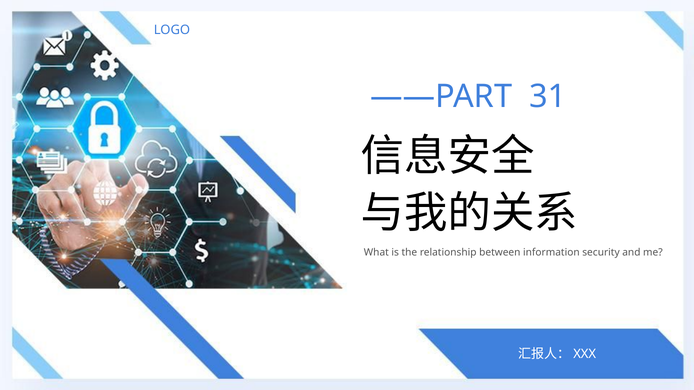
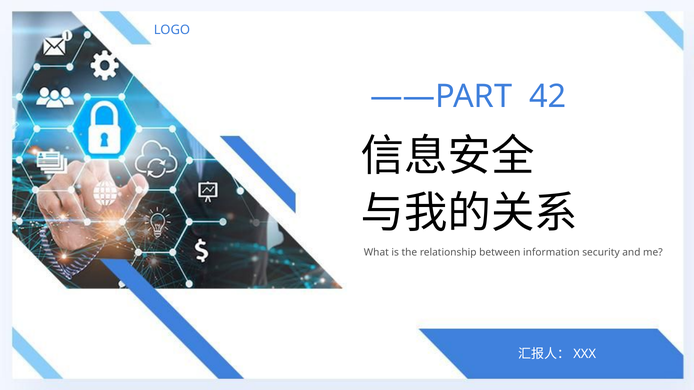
31: 31 -> 42
